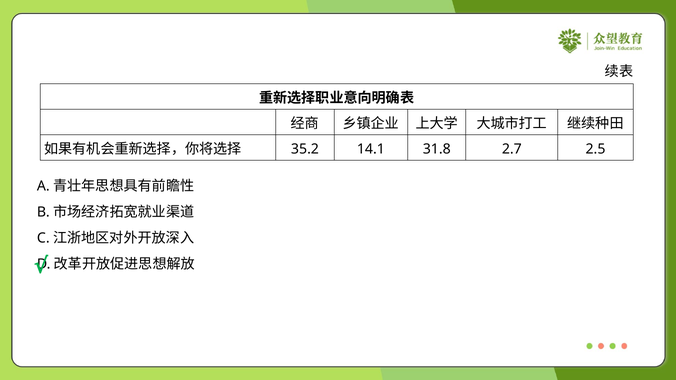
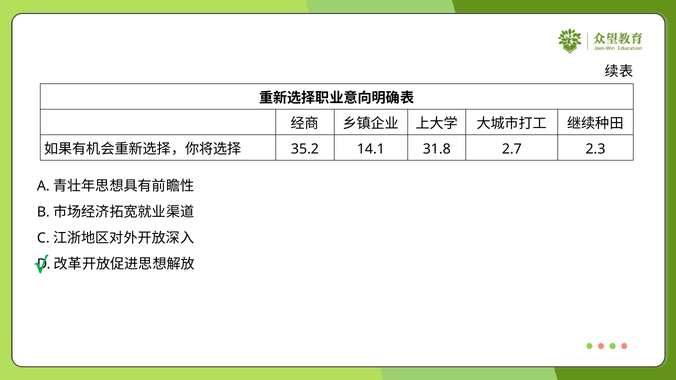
2.5: 2.5 -> 2.3
